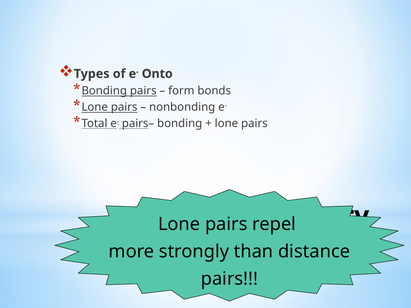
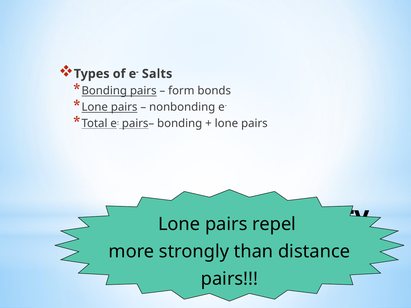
Onto: Onto -> Salts
